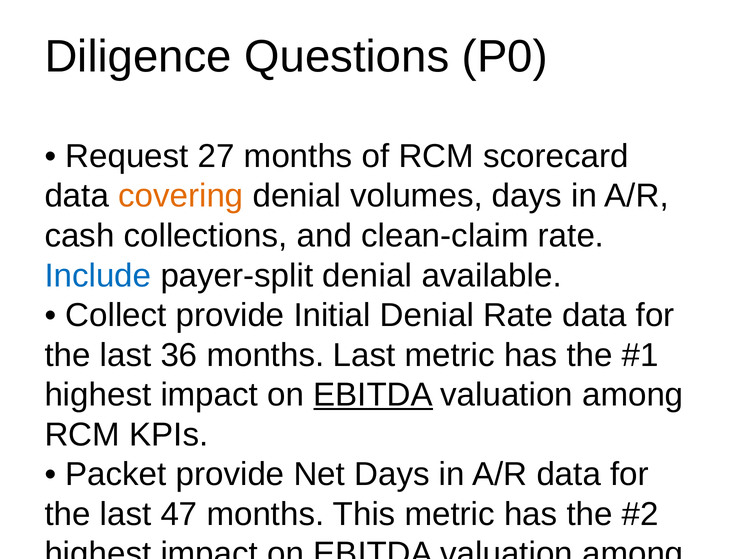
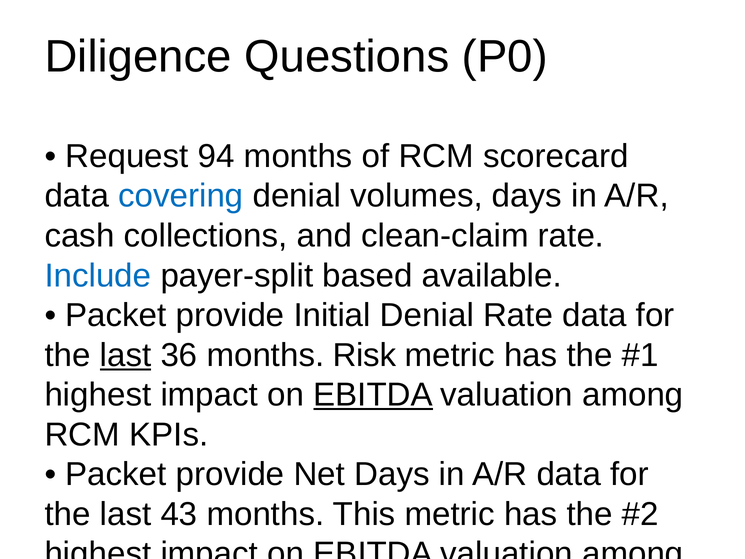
27: 27 -> 94
covering colour: orange -> blue
payer-split denial: denial -> based
Collect at (116, 315): Collect -> Packet
last at (126, 355) underline: none -> present
months Last: Last -> Risk
47: 47 -> 43
